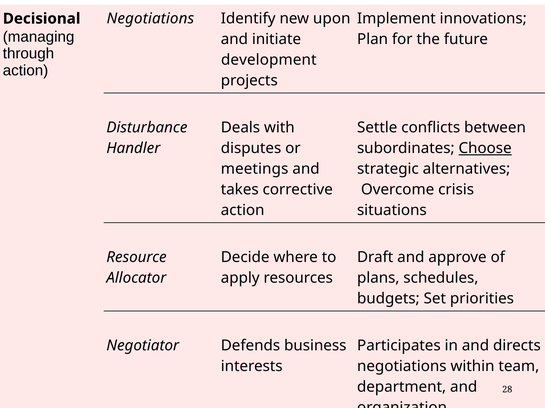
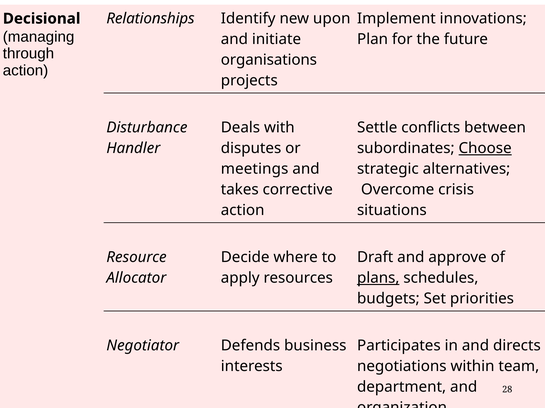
Negotiations at (150, 19): Negotiations -> Relationships
development: development -> organisations
plans underline: none -> present
